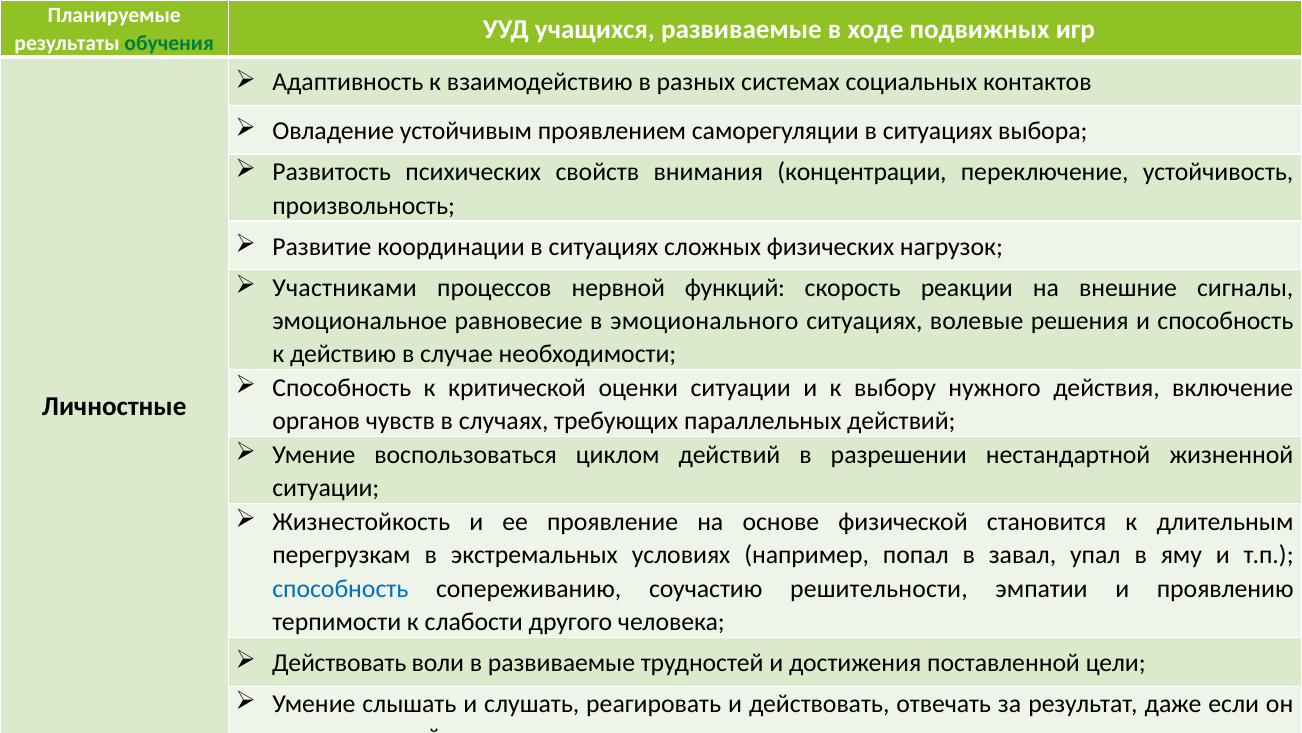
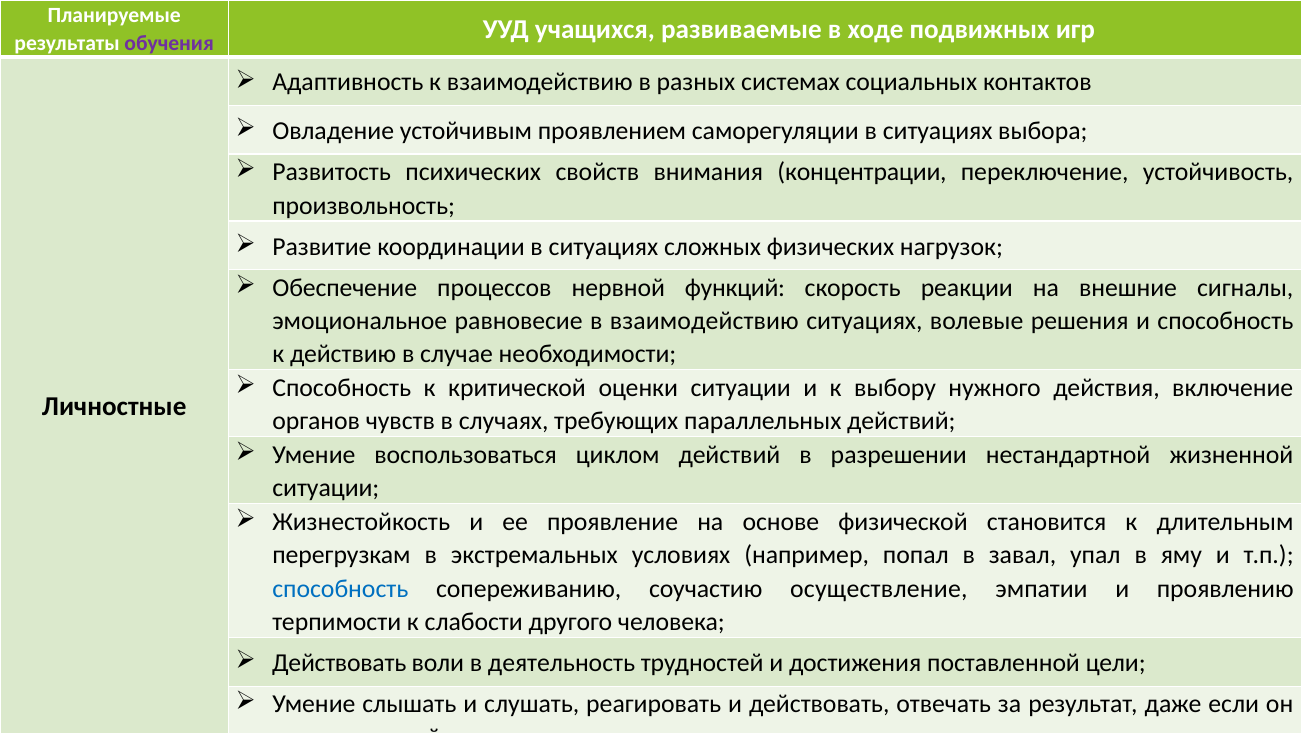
обучения colour: green -> purple
Участниками: Участниками -> Обеспечение
в эмоционального: эмоционального -> взаимодействию
решительности: решительности -> осуществление
в развиваемые: развиваемые -> деятельность
